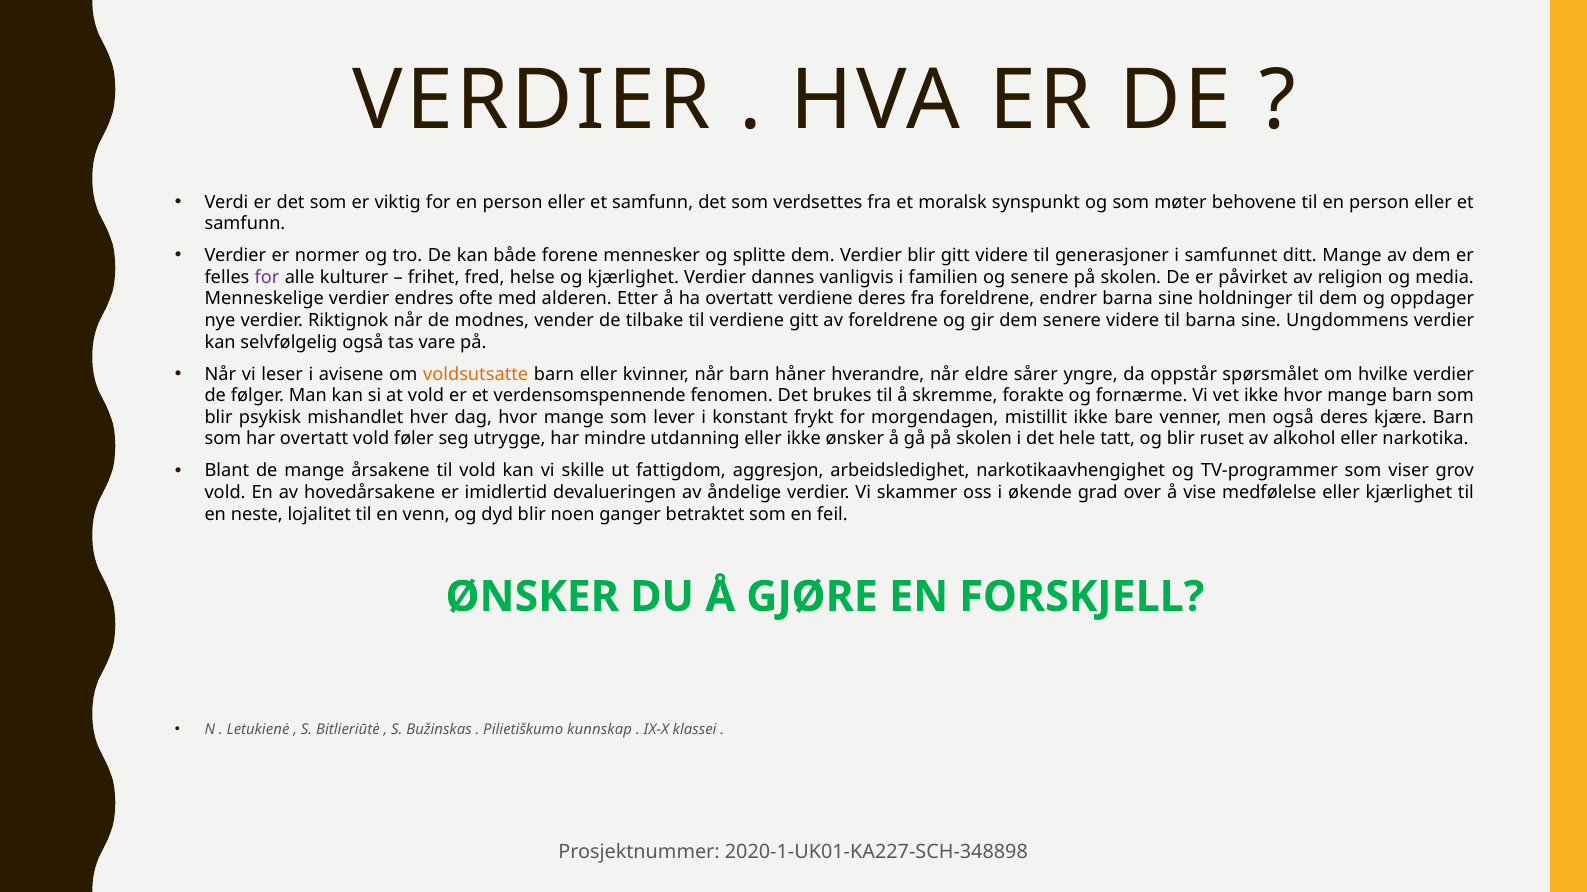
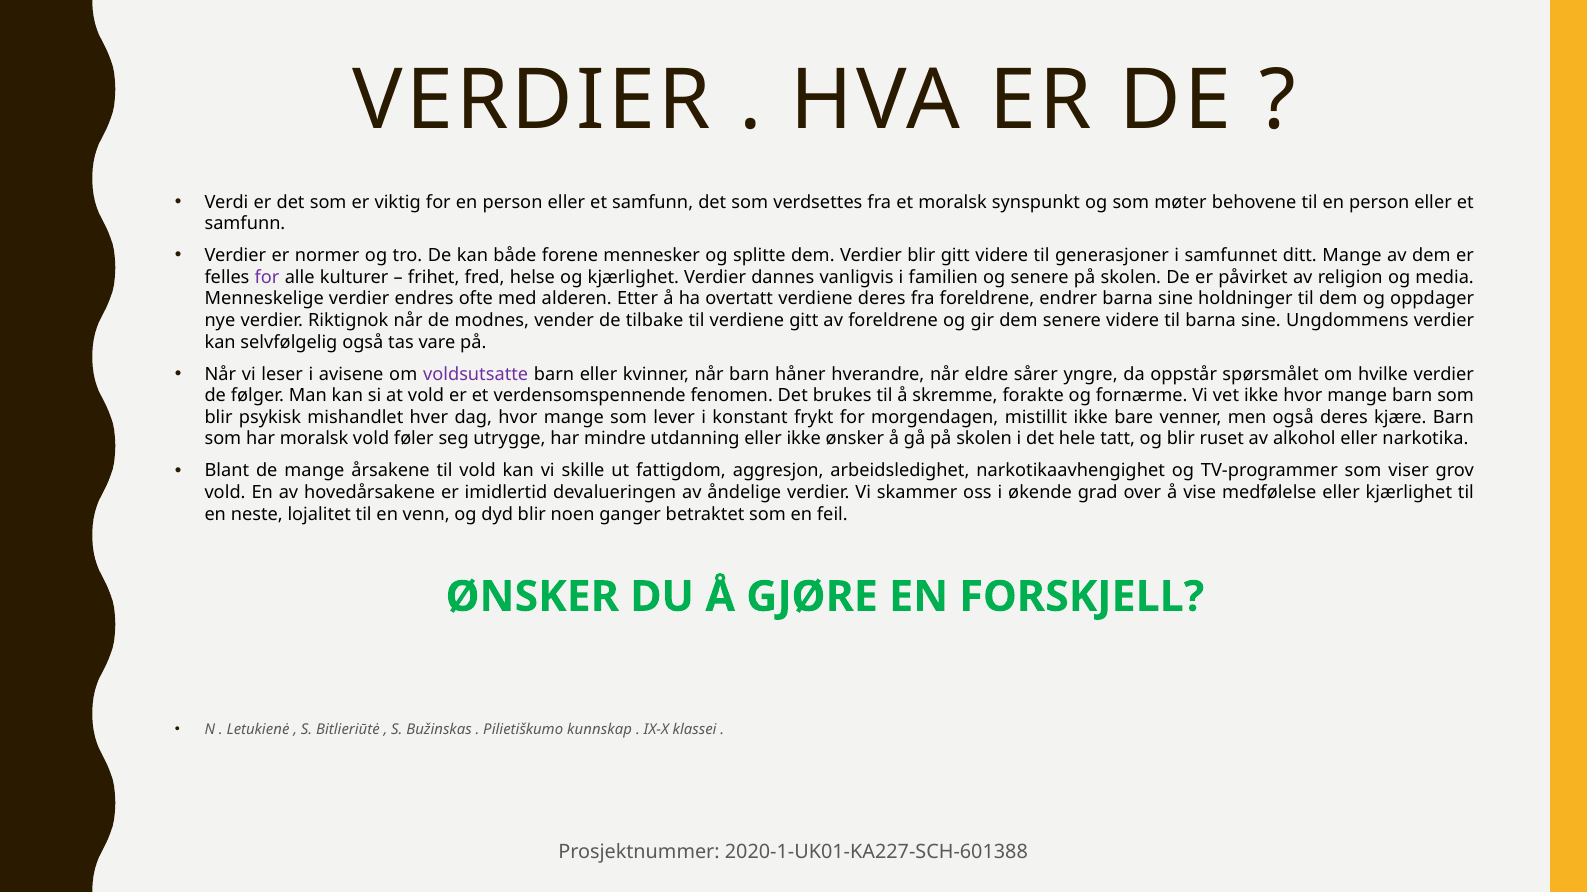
voldsutsatte colour: orange -> purple
har overtatt: overtatt -> moralsk
2020-1-UK01-KA227-SCH-348898: 2020-1-UK01-KA227-SCH-348898 -> 2020-1-UK01-KA227-SCH-601388
